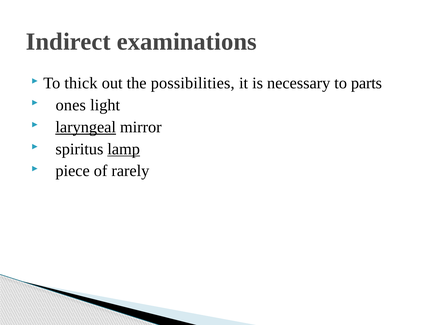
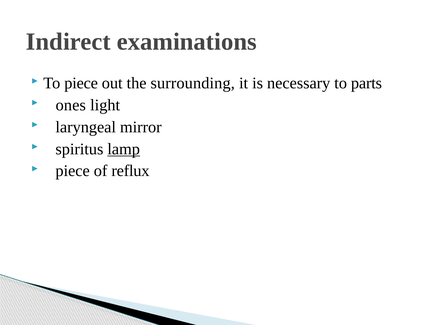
To thick: thick -> piece
possibilities: possibilities -> surrounding
laryngeal underline: present -> none
rarely: rarely -> reflux
